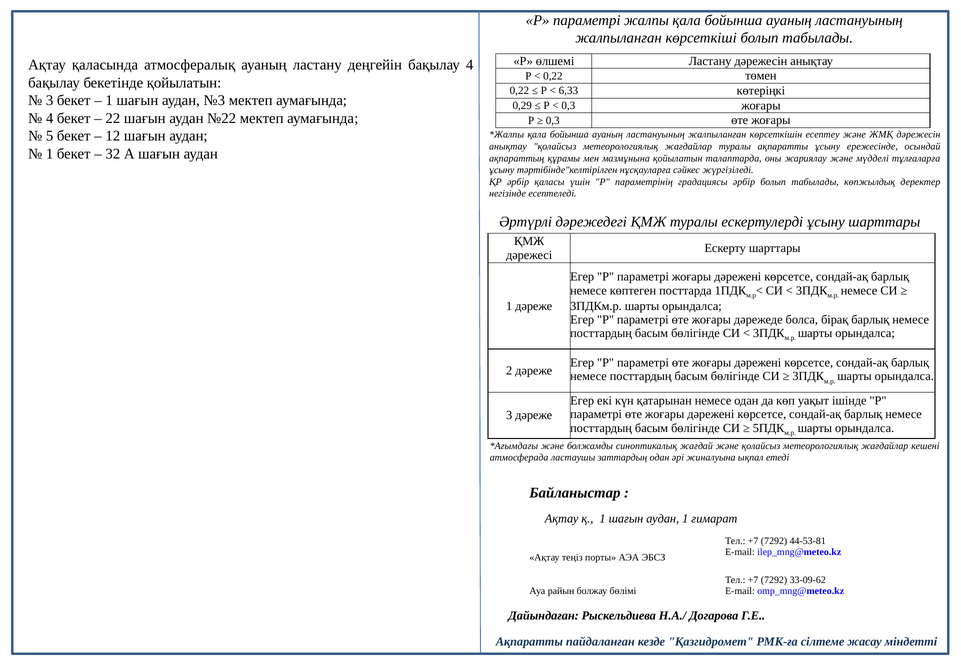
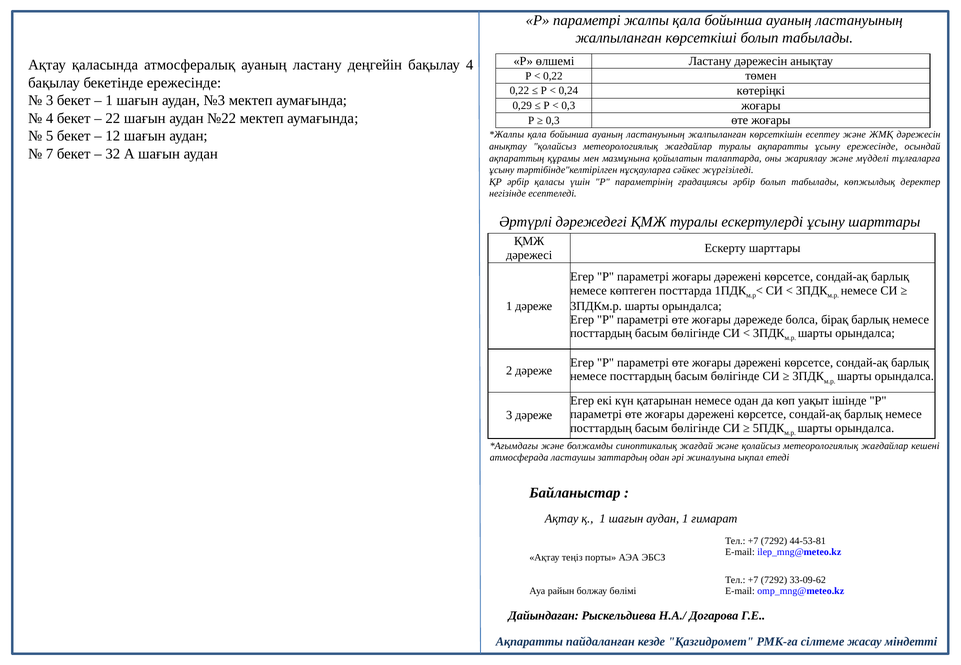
бекетінде қойылатын: қойылатын -> ережесінде
6,33: 6,33 -> 0,24
1 at (50, 154): 1 -> 7
